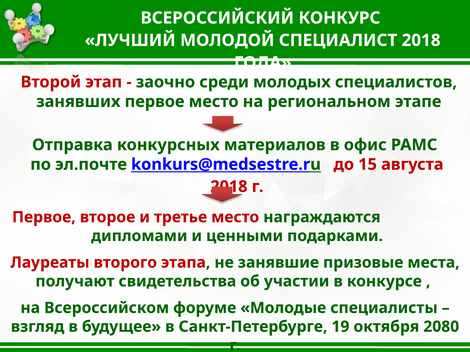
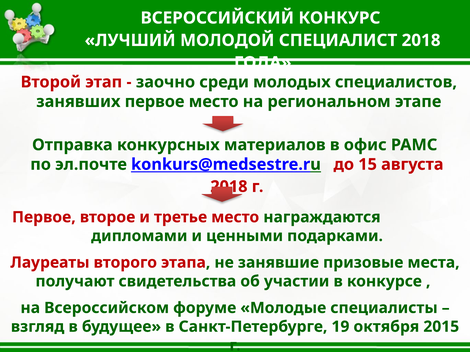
2080: 2080 -> 2015
